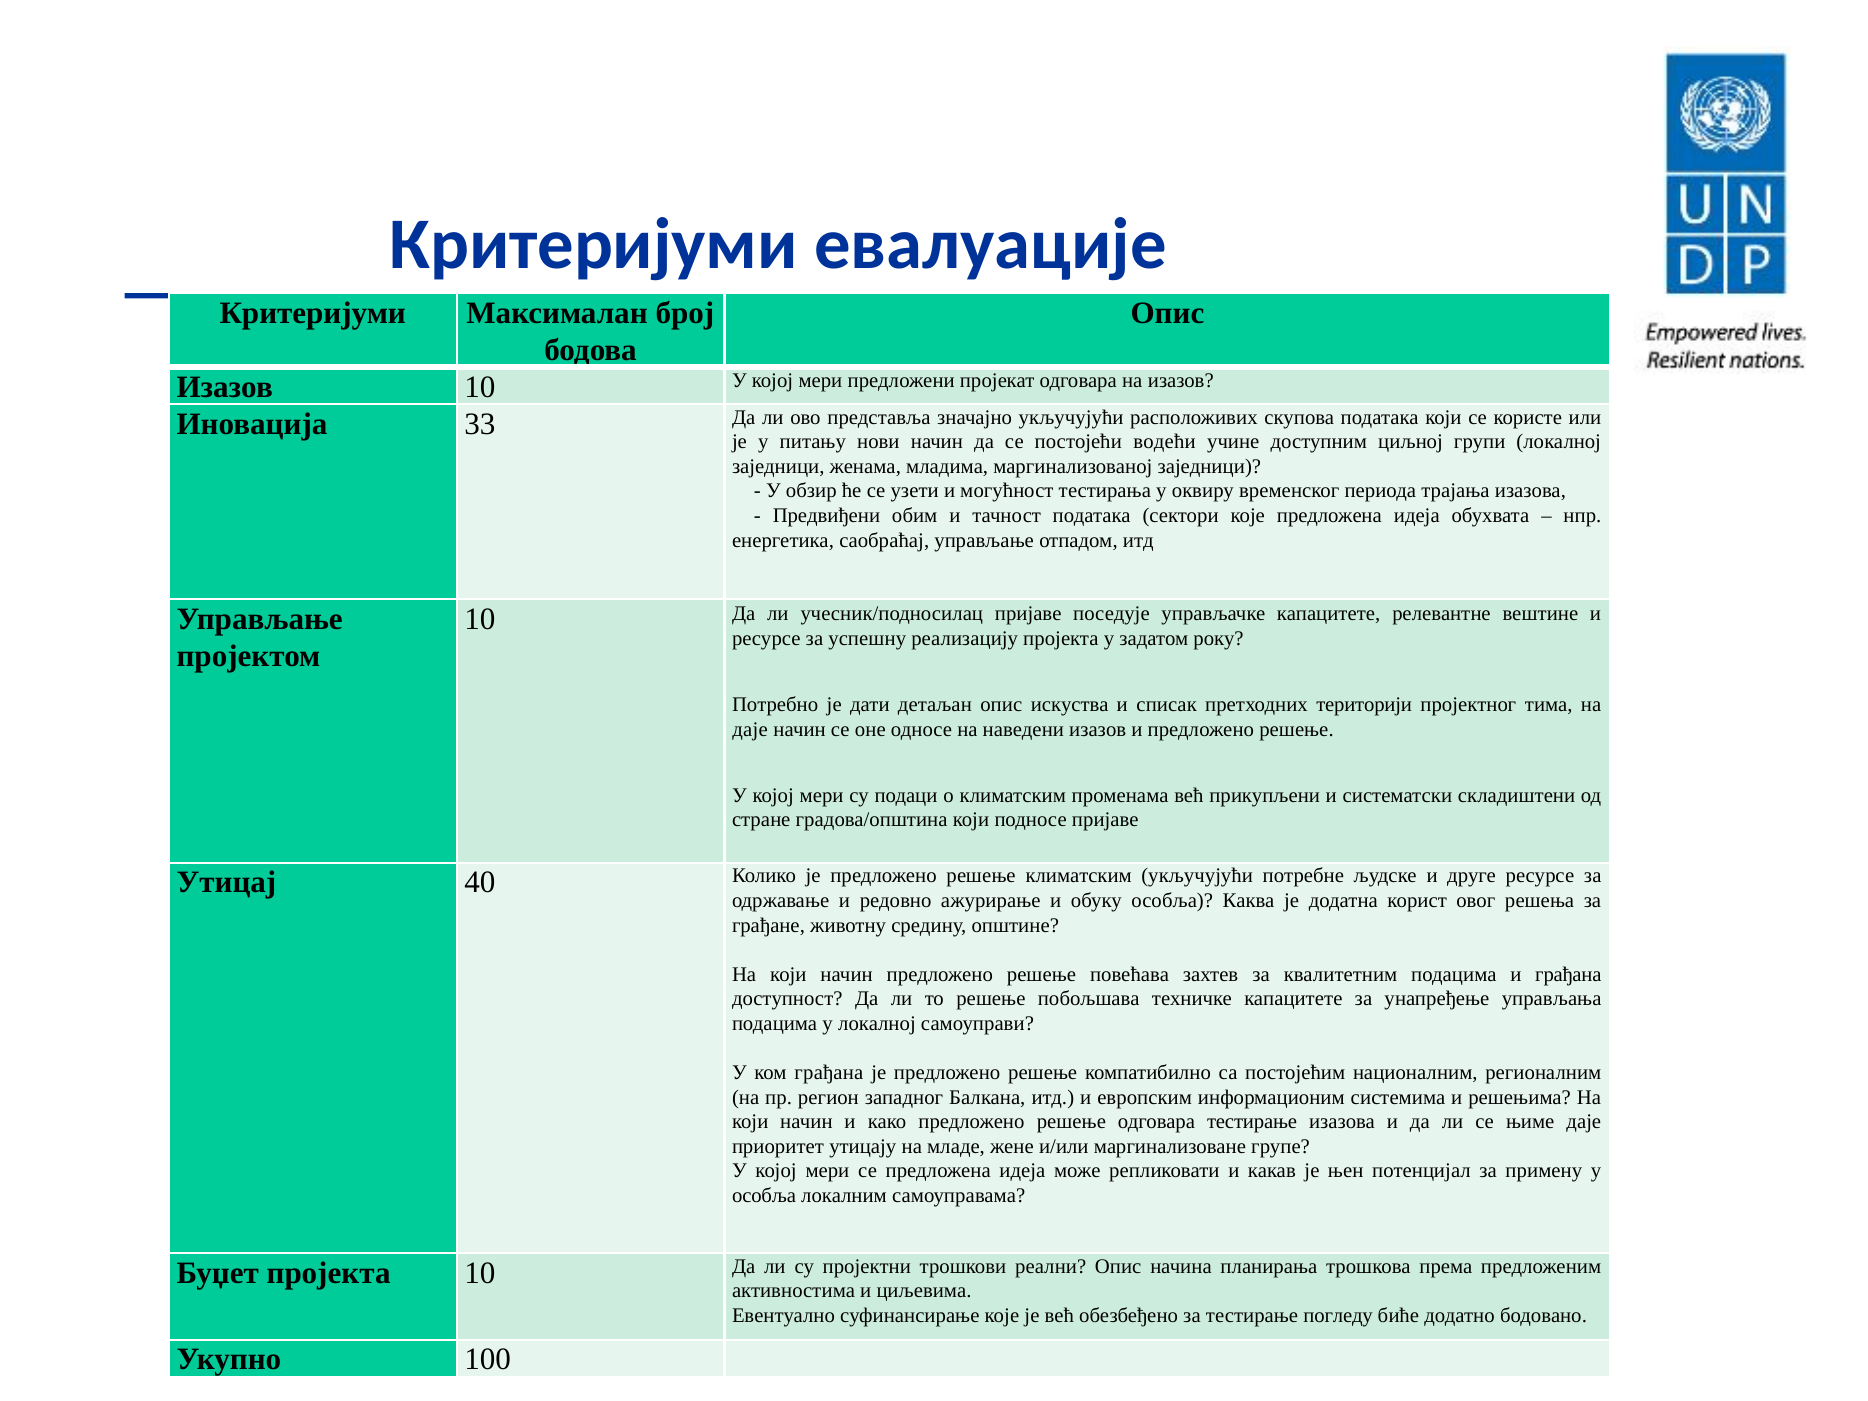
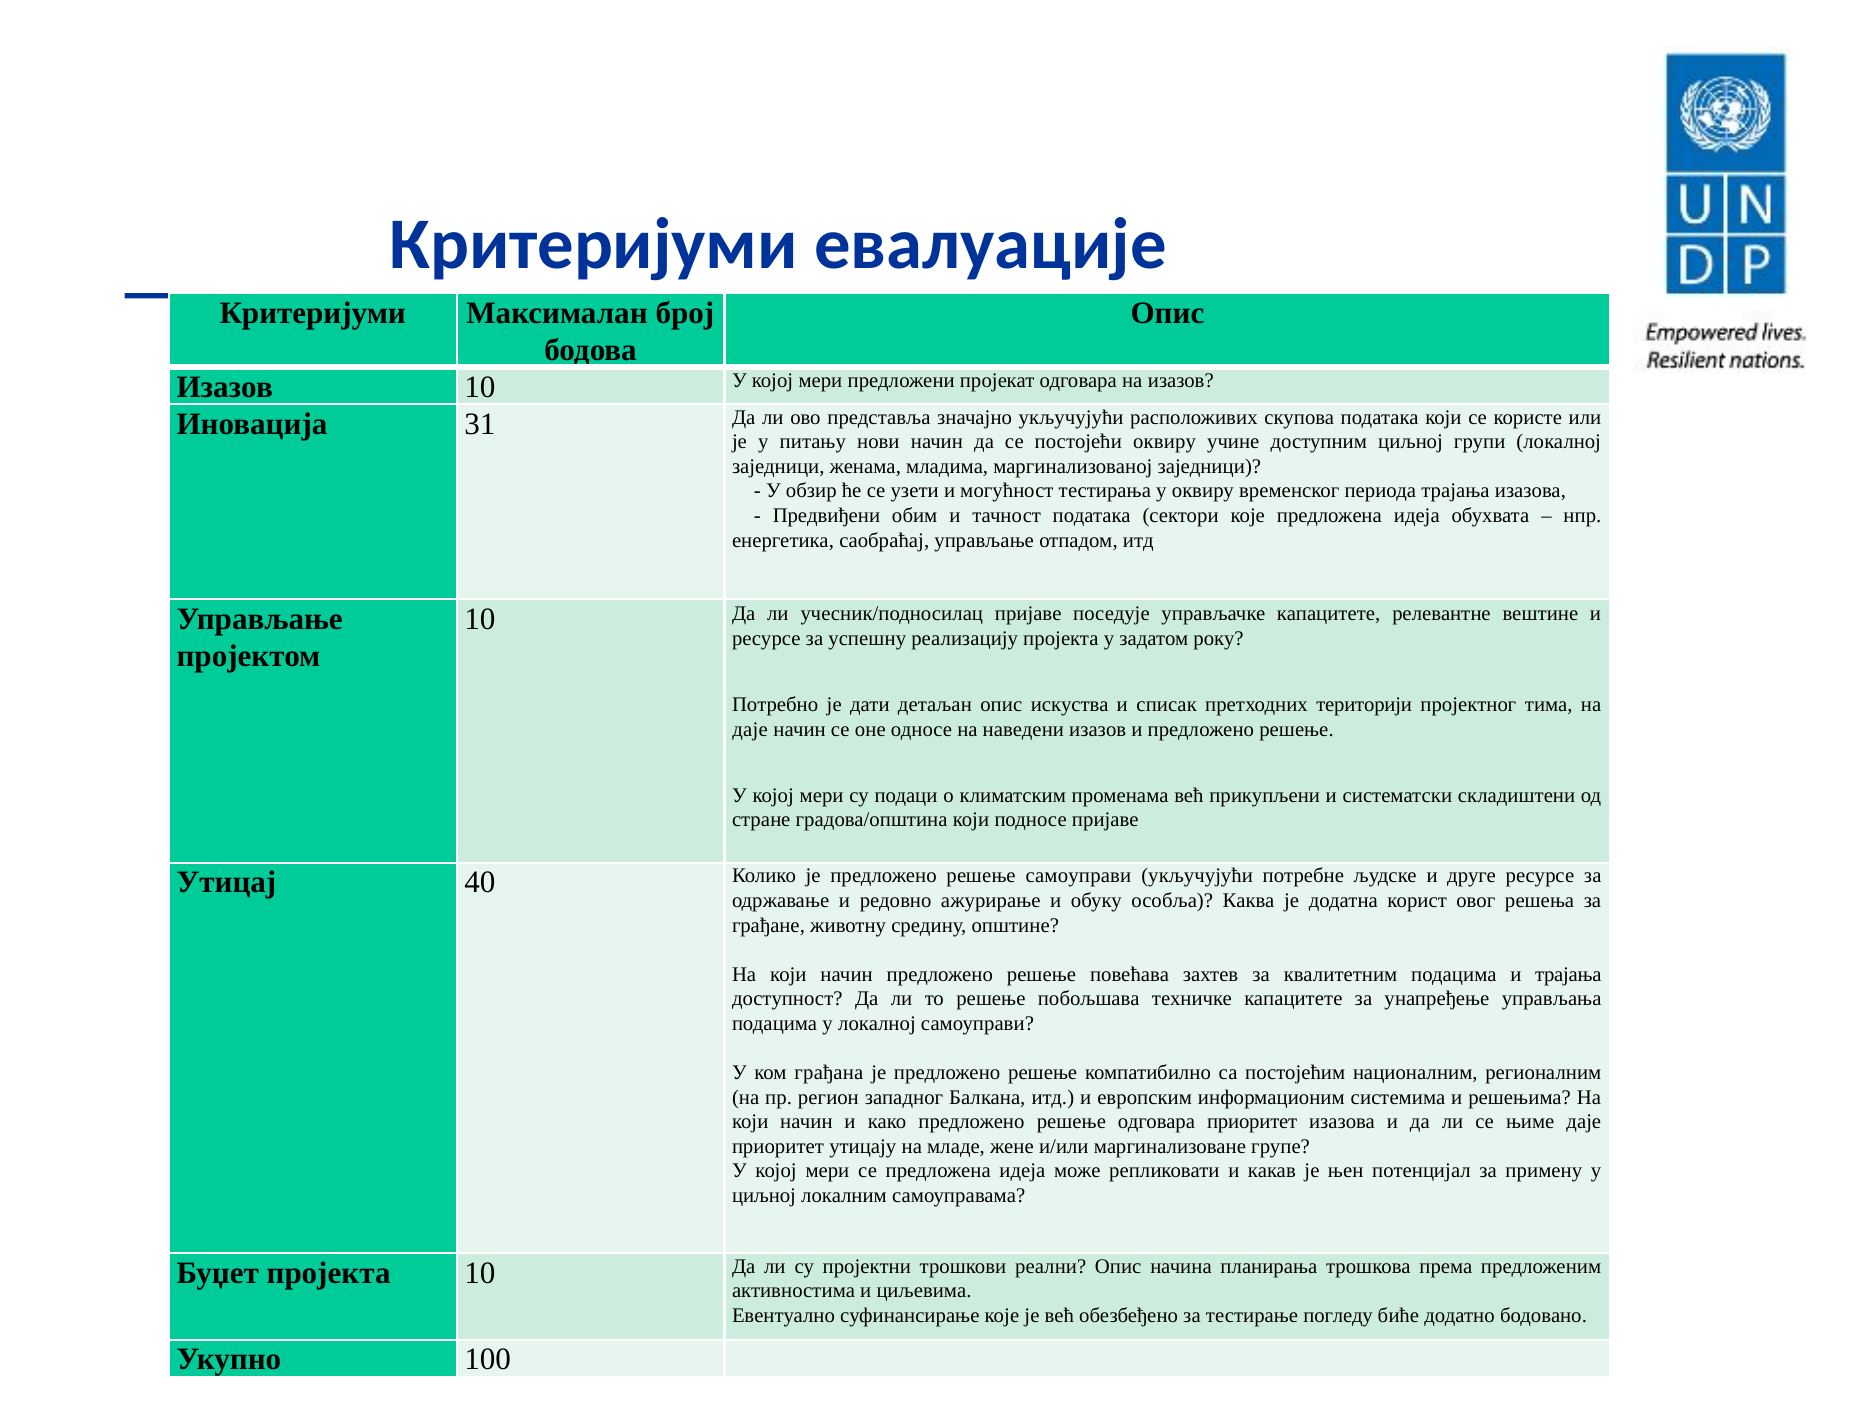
33: 33 -> 31
постојећи водећи: водећи -> оквиру
решење климатским: климатским -> самоуправи
и грађана: грађана -> трајања
одговара тестирање: тестирање -> приоритет
особља at (764, 1195): особља -> циљној
